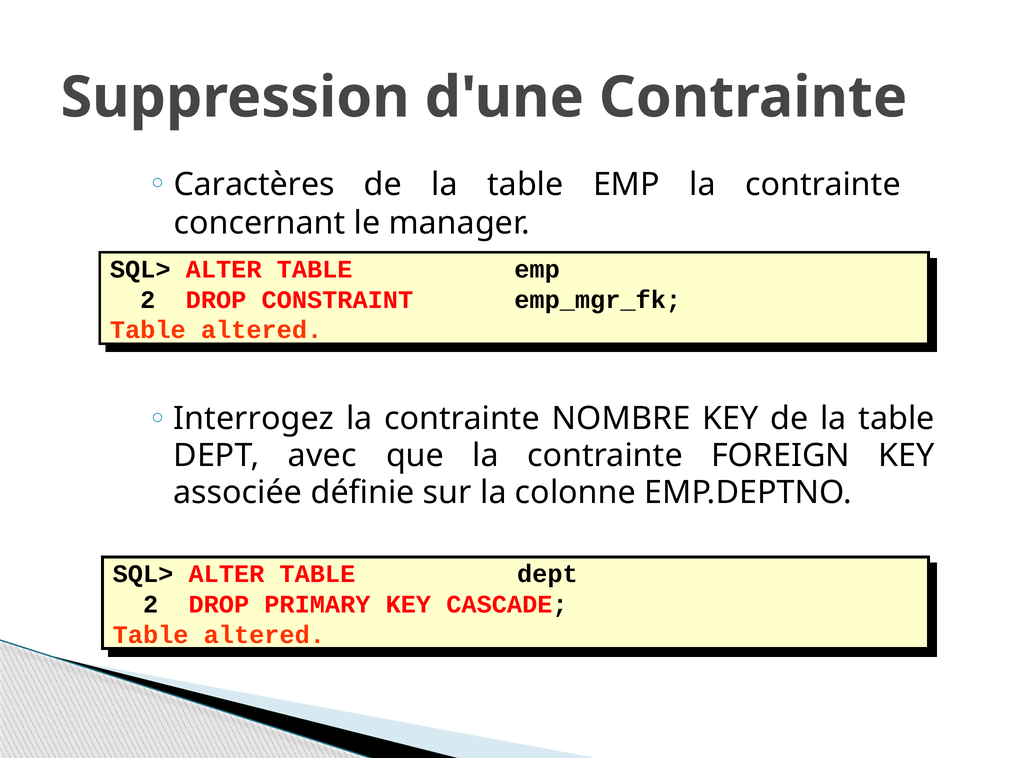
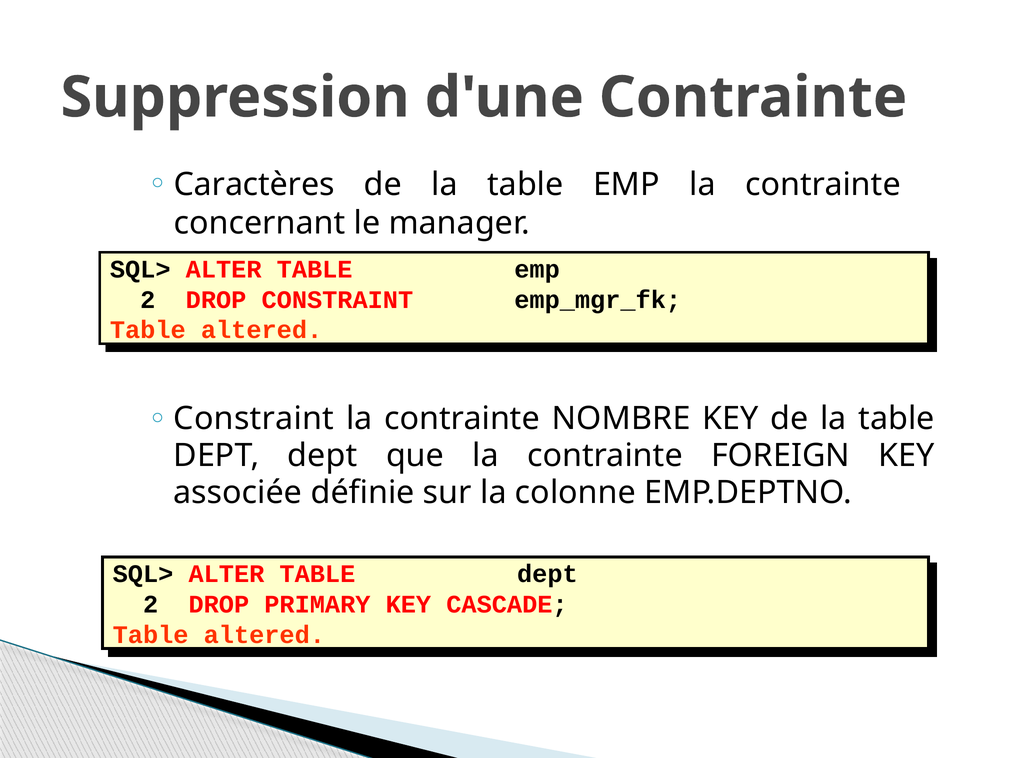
Interrogez at (254, 419): Interrogez -> Constraint
DEPT avec: avec -> dept
